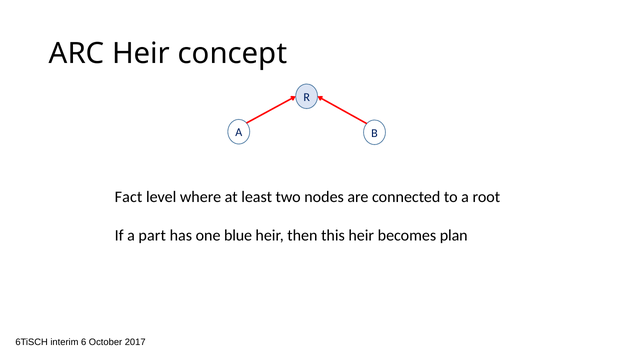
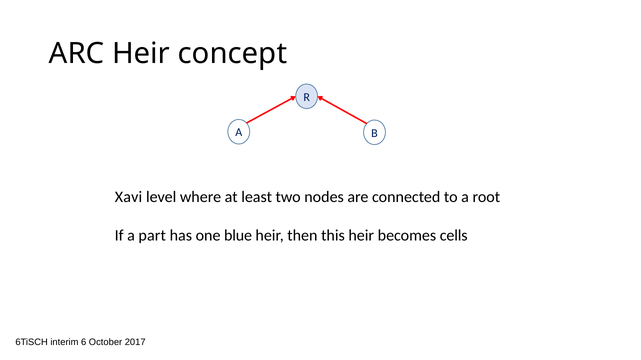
Fact: Fact -> Xavi
plan: plan -> cells
